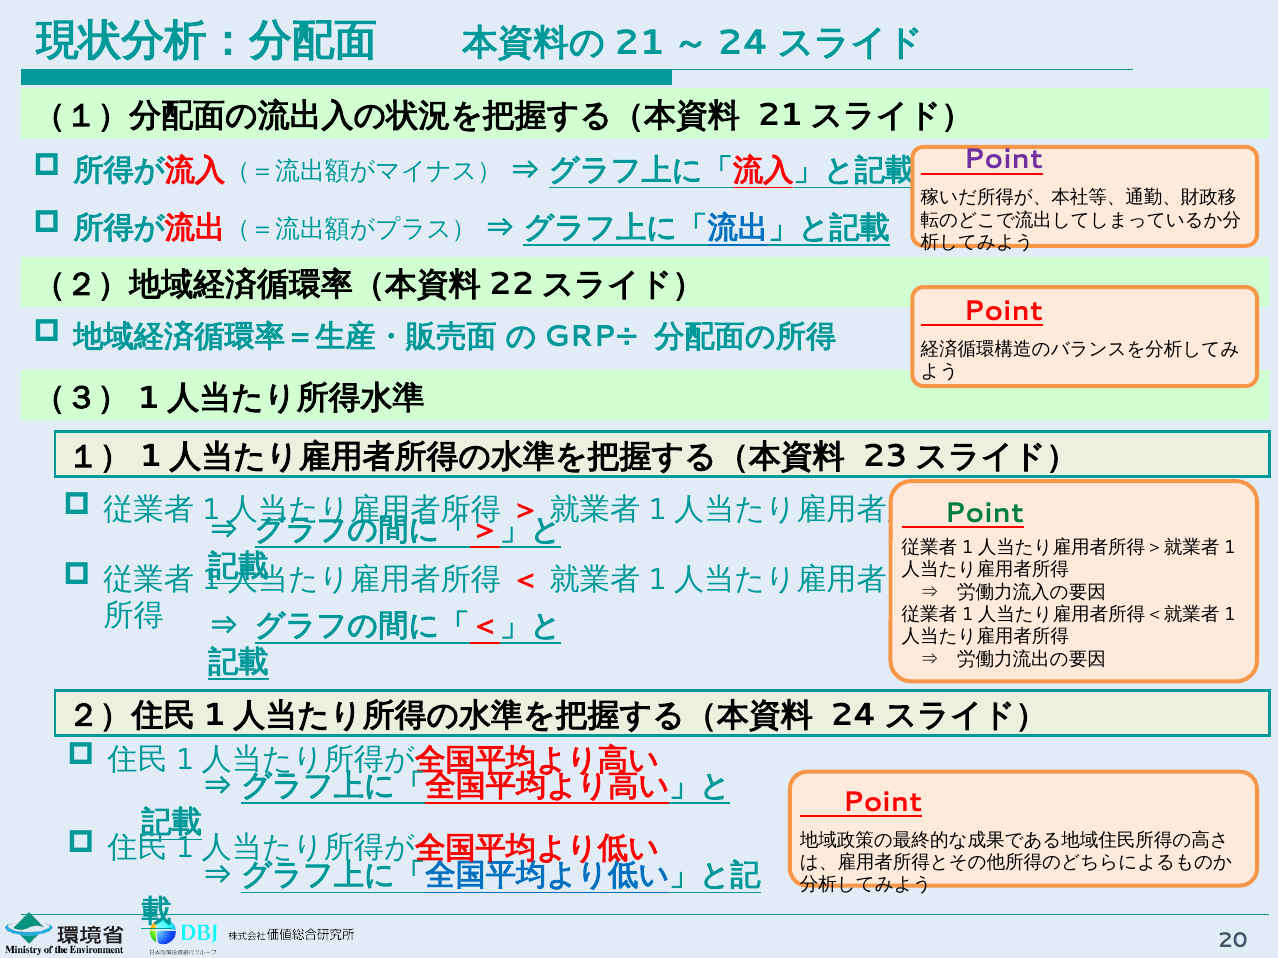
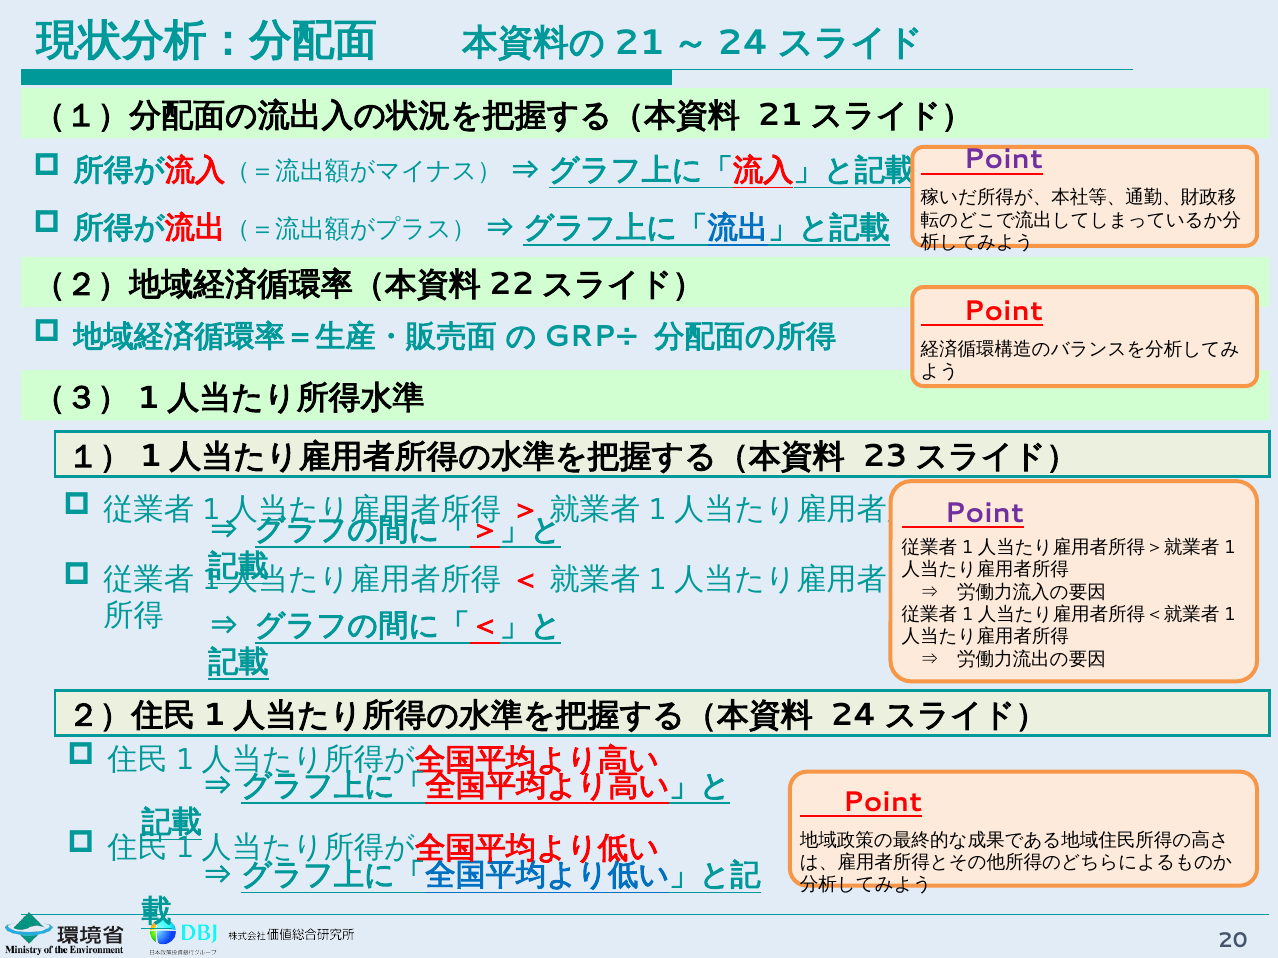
Point at (984, 513) colour: green -> purple
